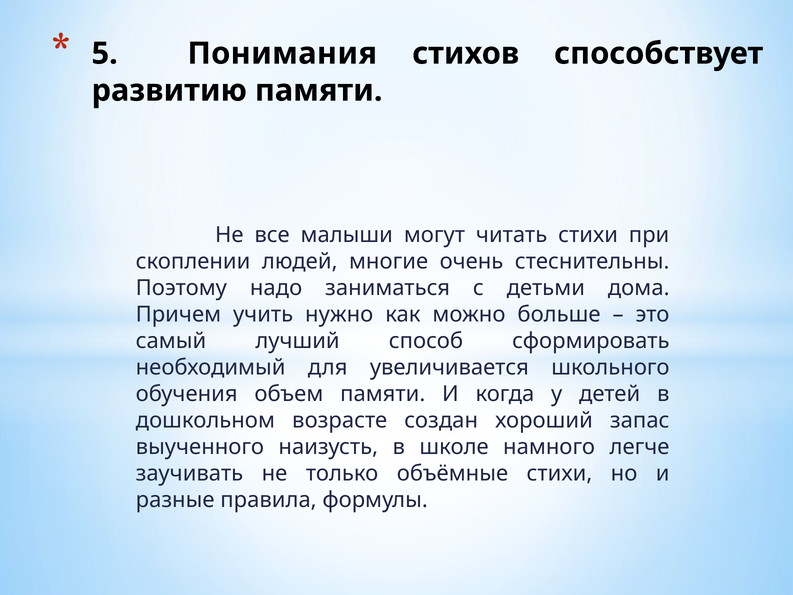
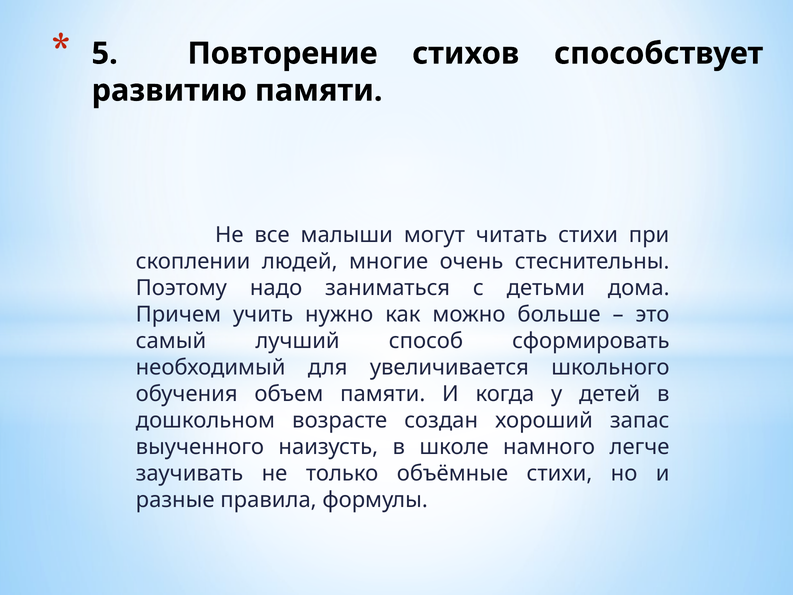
Понимания: Понимания -> Повторение
